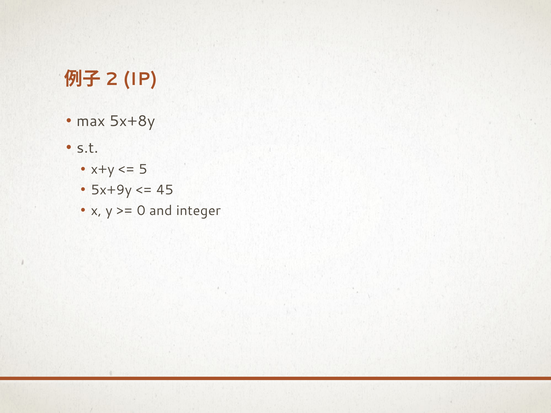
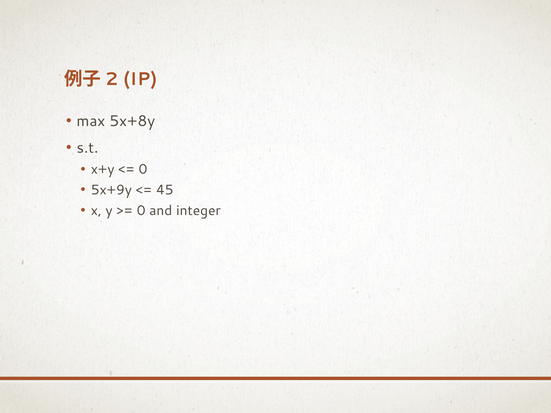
5 at (143, 169): 5 -> 0
